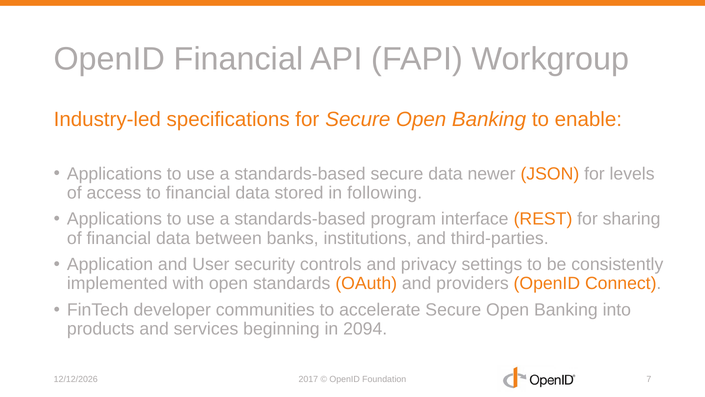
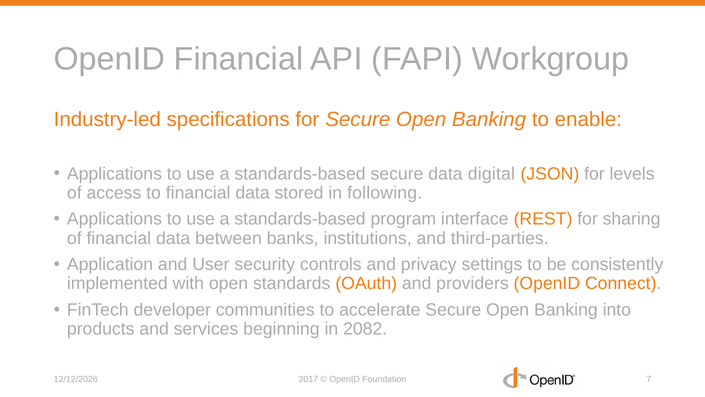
newer: newer -> digital
2094: 2094 -> 2082
